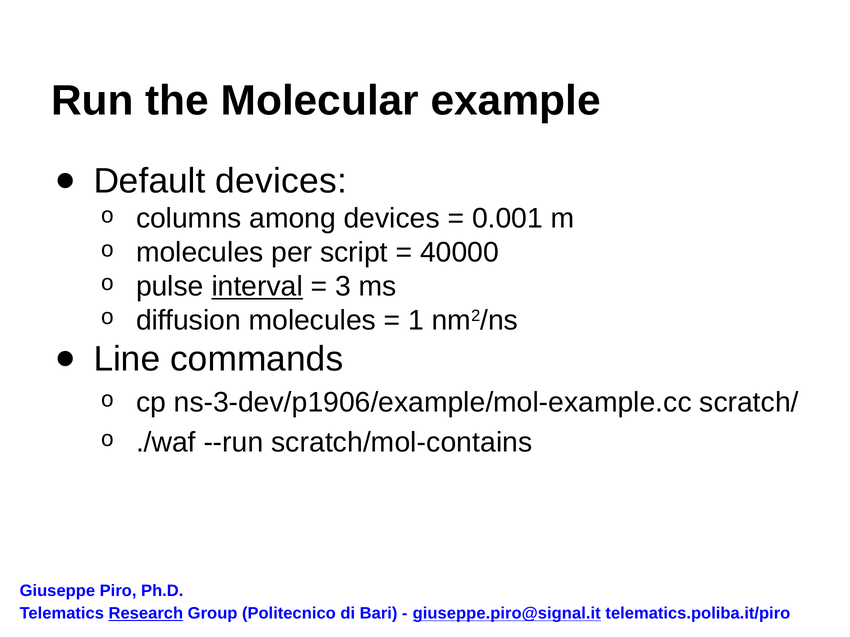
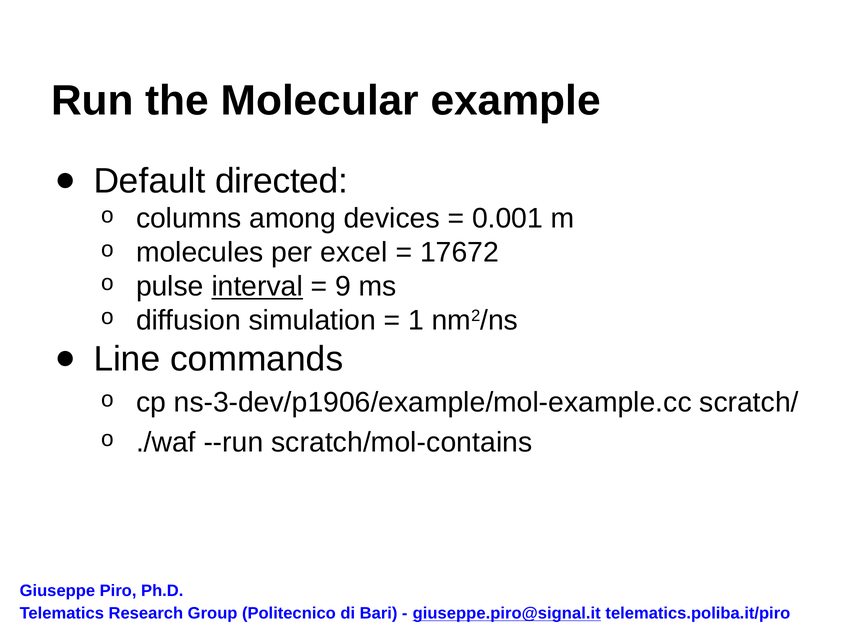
Default devices: devices -> directed
script: script -> excel
40000: 40000 -> 17672
3: 3 -> 9
diffusion molecules: molecules -> simulation
Research underline: present -> none
